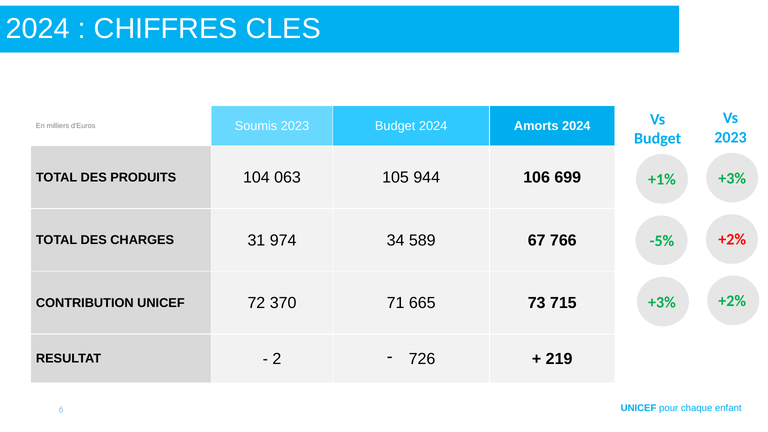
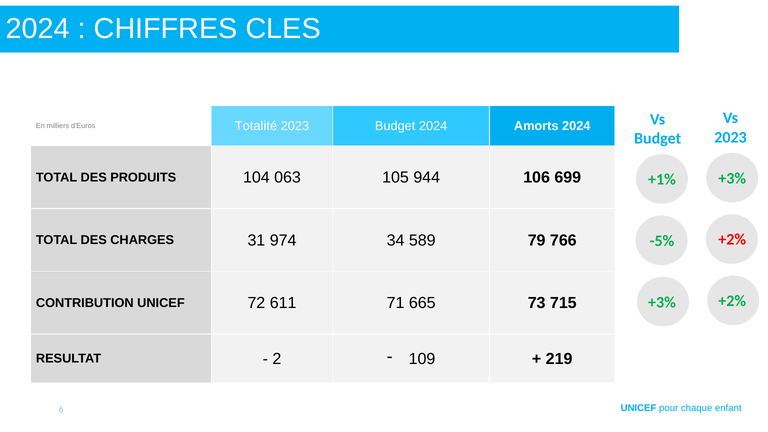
Soumis: Soumis -> Totalité
67: 67 -> 79
370: 370 -> 611
726: 726 -> 109
